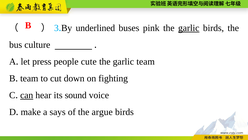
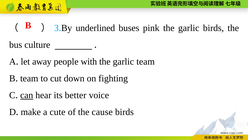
garlic at (189, 28) underline: present -> none
press: press -> away
cute: cute -> with
sound: sound -> better
says: says -> cute
argue: argue -> cause
